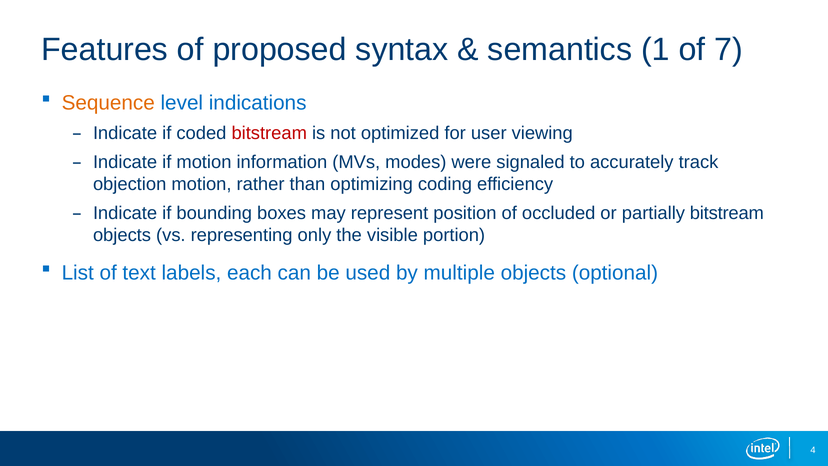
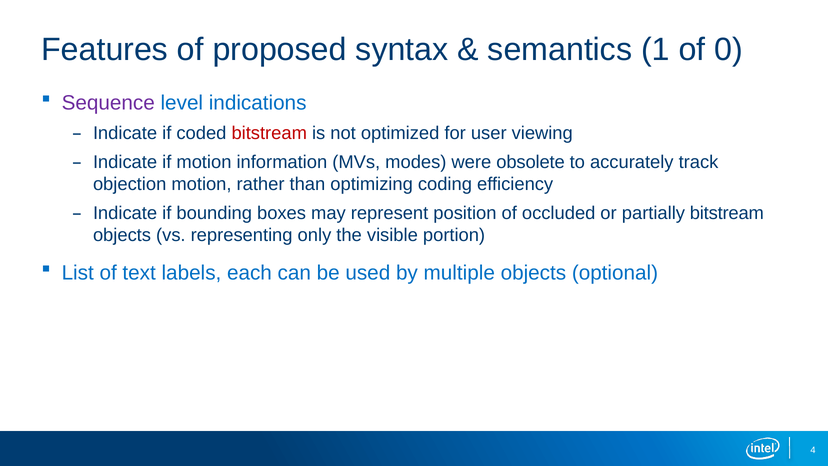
7: 7 -> 0
Sequence colour: orange -> purple
signaled: signaled -> obsolete
